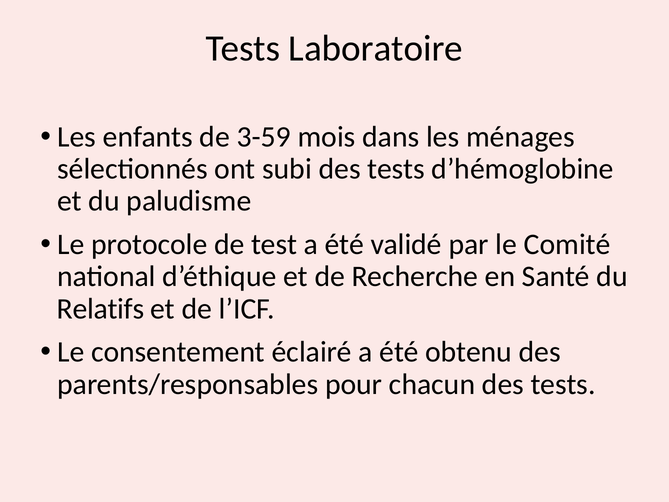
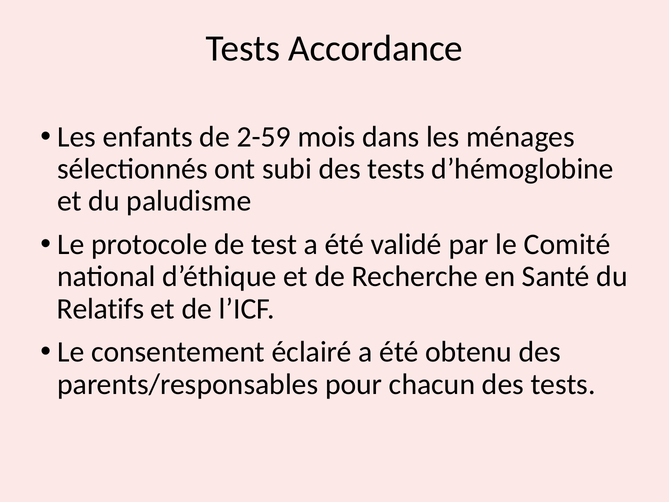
Laboratoire: Laboratoire -> Accordance
3-59: 3-59 -> 2-59
